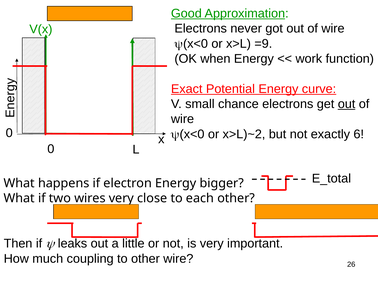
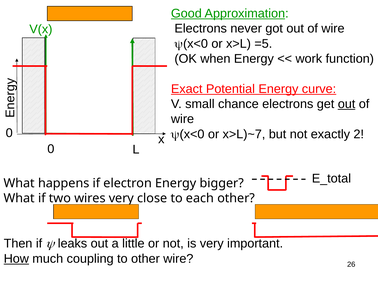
=9: =9 -> =5
x>L)~2: x>L)~2 -> x>L)~7
6: 6 -> 2
How underline: none -> present
